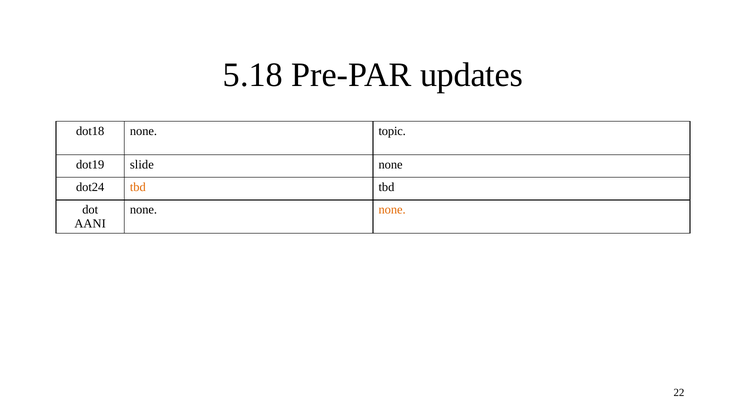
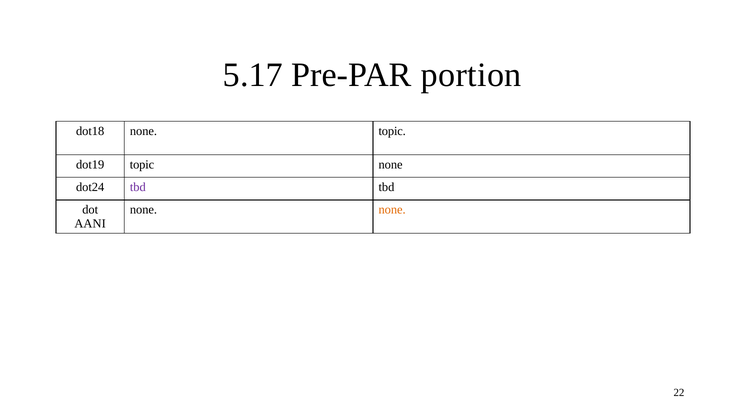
5.18: 5.18 -> 5.17
updates: updates -> portion
dot19 slide: slide -> topic
tbd at (138, 187) colour: orange -> purple
